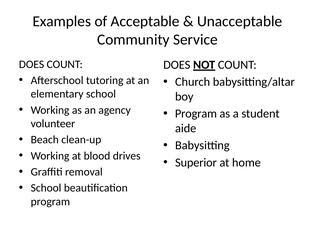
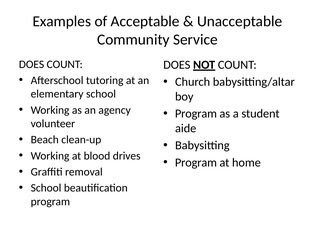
Superior at (196, 163): Superior -> Program
